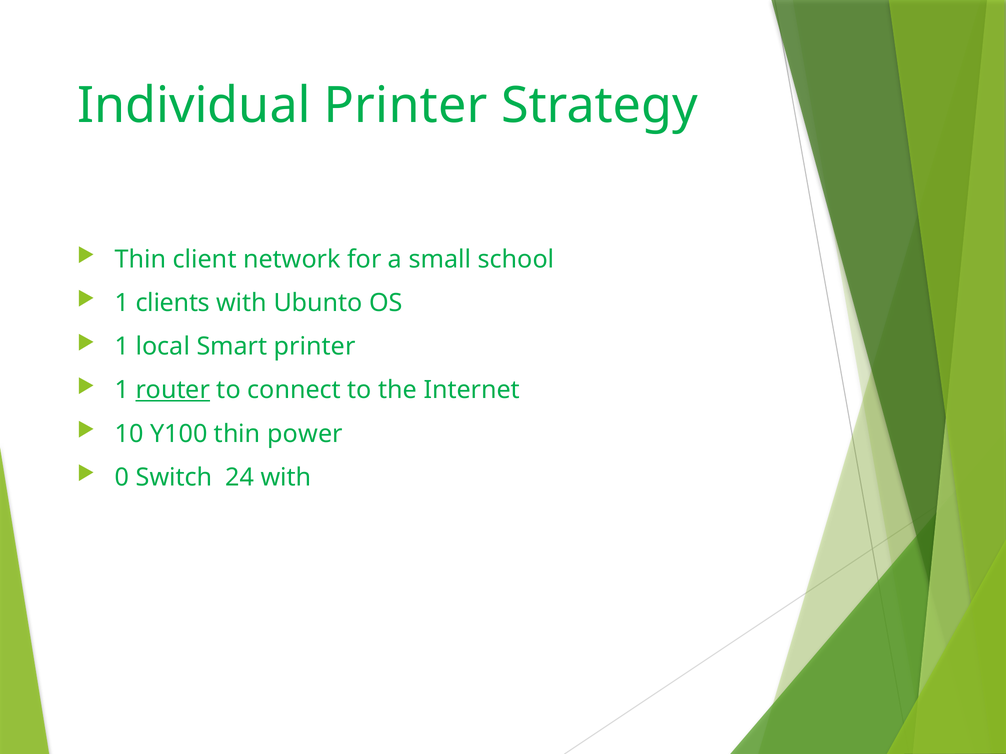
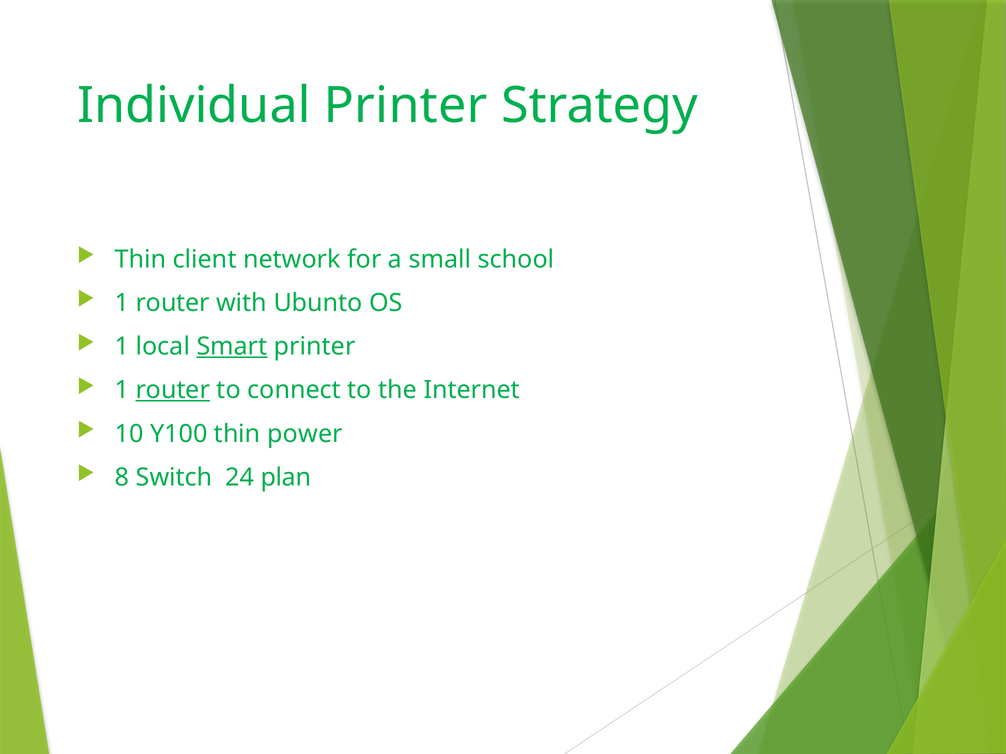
clients at (173, 303): clients -> router
Smart underline: none -> present
0: 0 -> 8
24 with: with -> plan
